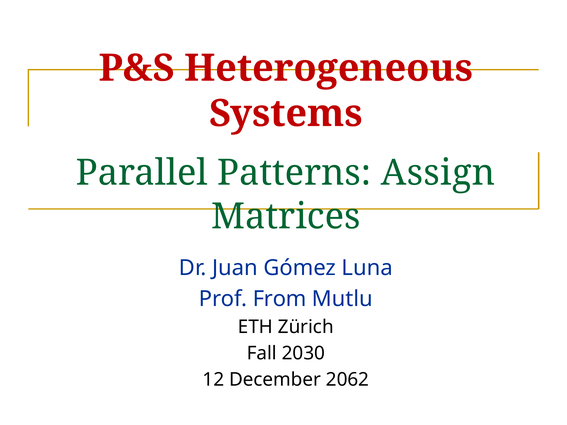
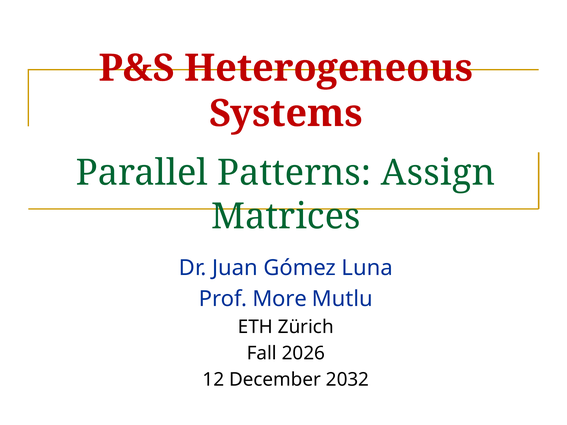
From: From -> More
2030: 2030 -> 2026
2062: 2062 -> 2032
